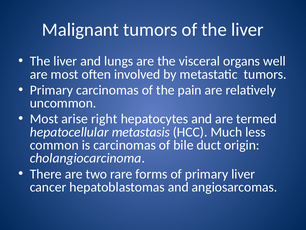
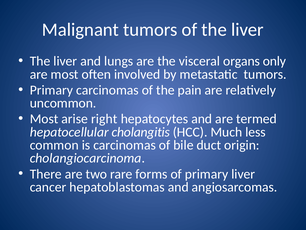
well: well -> only
metastasis: metastasis -> cholangitis
